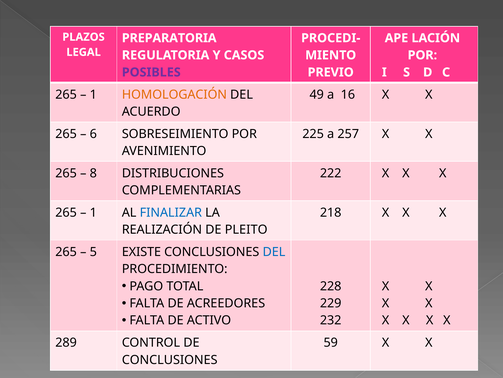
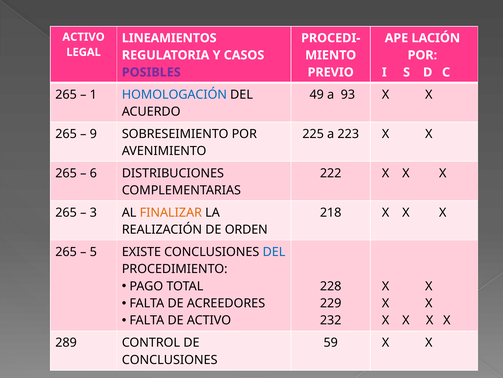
PLAZOS at (84, 37): PLAZOS -> ACTIVO
PREPARATORIA: PREPARATORIA -> LINEAMIENTOS
HOMOLOGACIÓN colour: orange -> blue
16: 16 -> 93
6: 6 -> 9
257: 257 -> 223
8: 8 -> 6
1 at (93, 212): 1 -> 3
FINALIZAR colour: blue -> orange
PLEITO: PLEITO -> ORDEN
